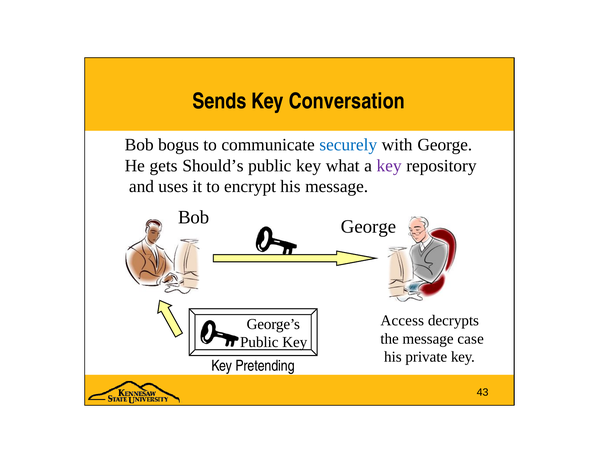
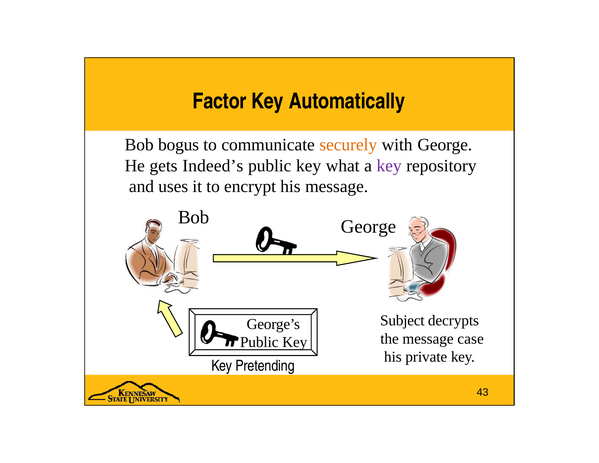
Sends: Sends -> Factor
Conversation: Conversation -> Automatically
securely colour: blue -> orange
Should’s: Should’s -> Indeed’s
Access: Access -> Subject
